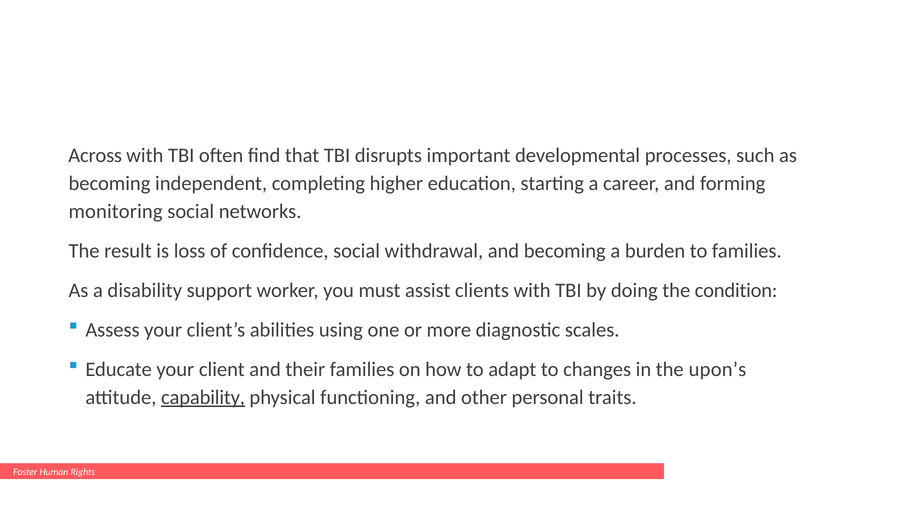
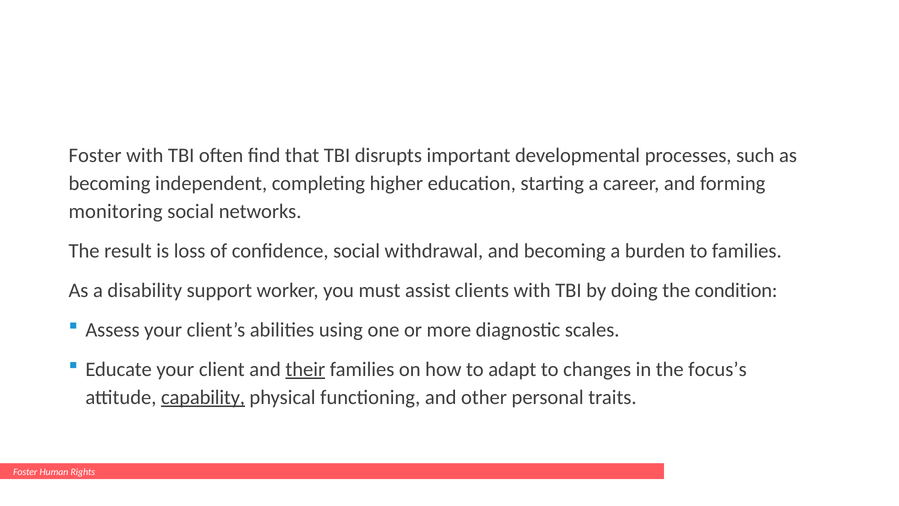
Across at (95, 155): Across -> Foster
their underline: none -> present
upon’s: upon’s -> focus’s
